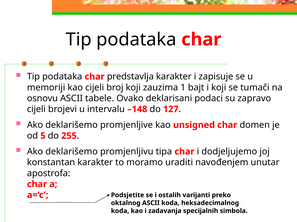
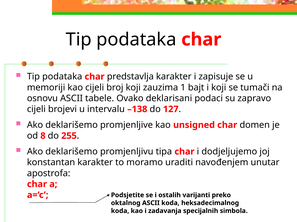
–148: –148 -> –138
5: 5 -> 8
